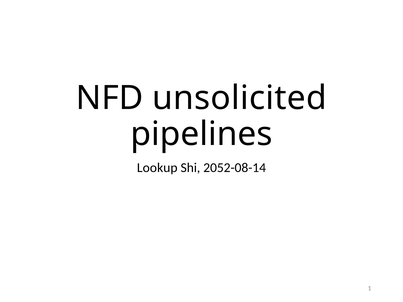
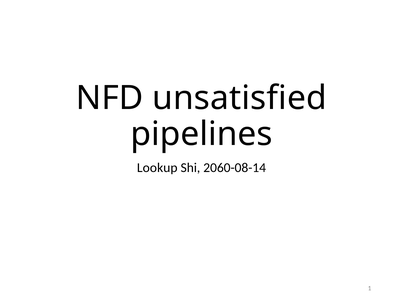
unsolicited: unsolicited -> unsatisfied
2052-08-14: 2052-08-14 -> 2060-08-14
